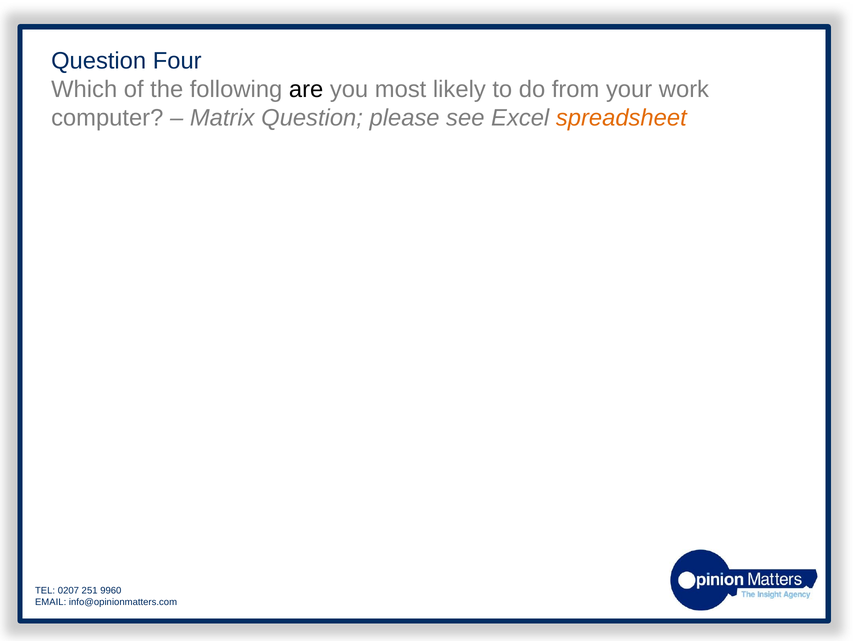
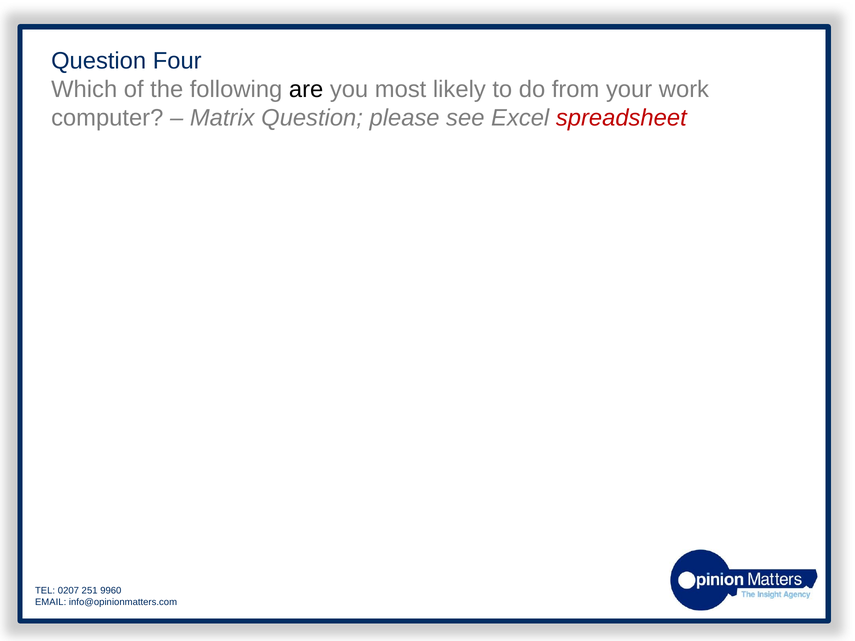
spreadsheet colour: orange -> red
